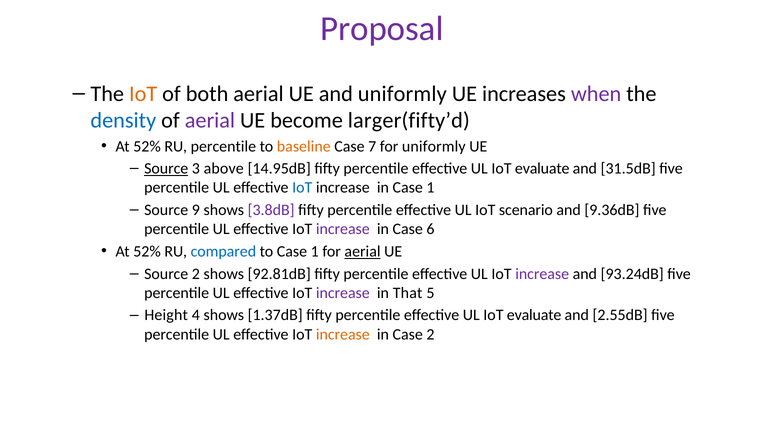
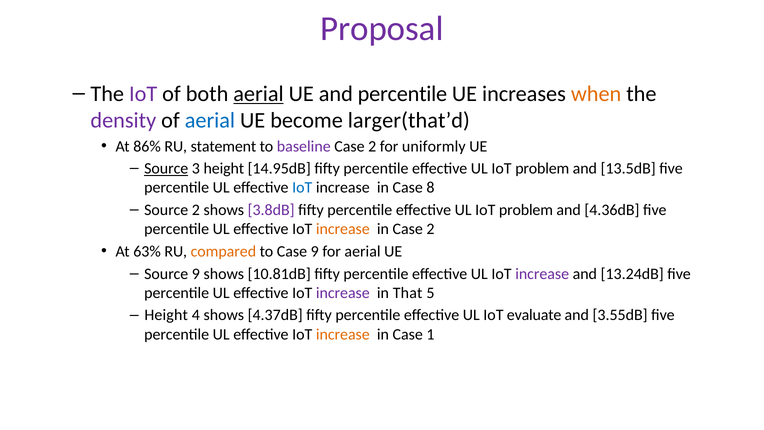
IoT at (143, 94) colour: orange -> purple
aerial at (258, 94) underline: none -> present
and uniformly: uniformly -> percentile
when colour: purple -> orange
density colour: blue -> purple
aerial at (210, 121) colour: purple -> blue
larger(fifty’d: larger(fifty’d -> larger(that’d
52% at (147, 146): 52% -> 86%
RU percentile: percentile -> statement
baseline colour: orange -> purple
7 at (372, 146): 7 -> 2
3 above: above -> height
evaluate at (542, 169): evaluate -> problem
31.5dB: 31.5dB -> 13.5dB
in Case 1: 1 -> 8
Source 9: 9 -> 2
scenario at (526, 210): scenario -> problem
9.36dB: 9.36dB -> 4.36dB
increase at (343, 229) colour: purple -> orange
in Case 6: 6 -> 2
52% at (147, 251): 52% -> 63%
compared colour: blue -> orange
to Case 1: 1 -> 9
aerial at (363, 251) underline: present -> none
Source 2: 2 -> 9
92.81dB: 92.81dB -> 10.81dB
93.24dB: 93.24dB -> 13.24dB
1.37dB: 1.37dB -> 4.37dB
2.55dB: 2.55dB -> 3.55dB
Case 2: 2 -> 1
